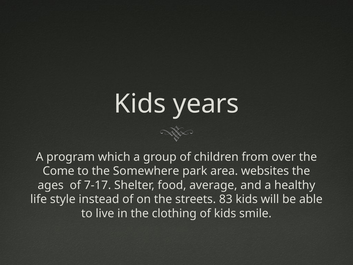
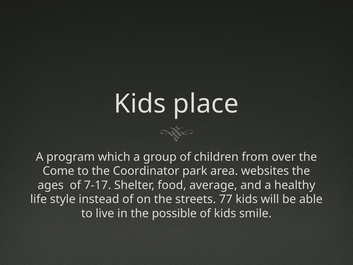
years: years -> place
Somewhere: Somewhere -> Coordinator
83: 83 -> 77
clothing: clothing -> possible
